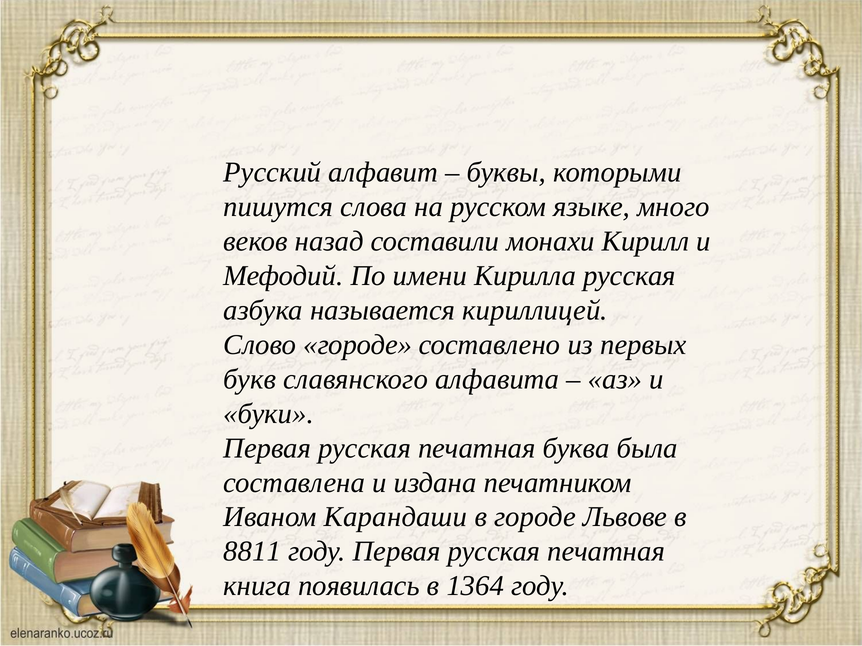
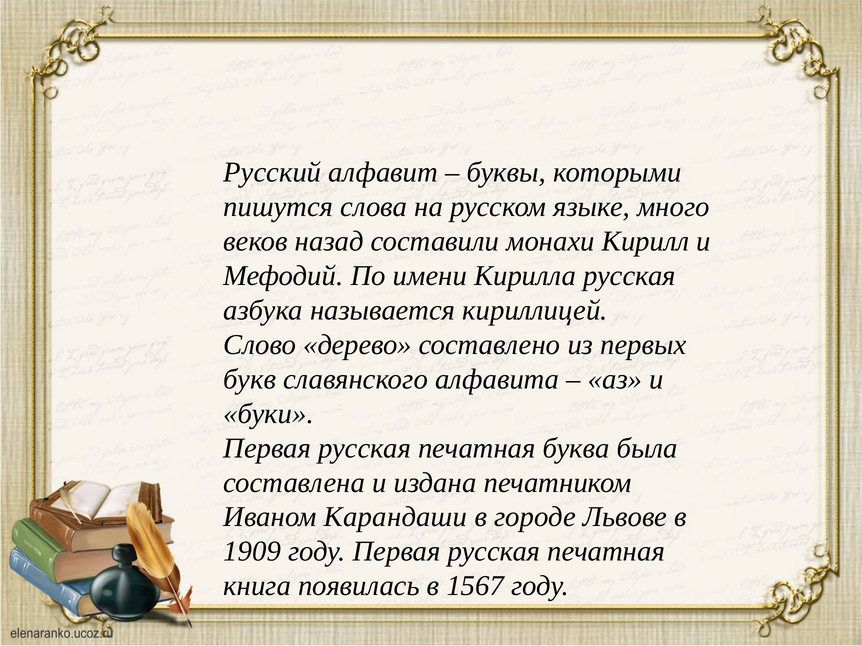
Слово городе: городе -> дерево
8811: 8811 -> 1909
1364: 1364 -> 1567
